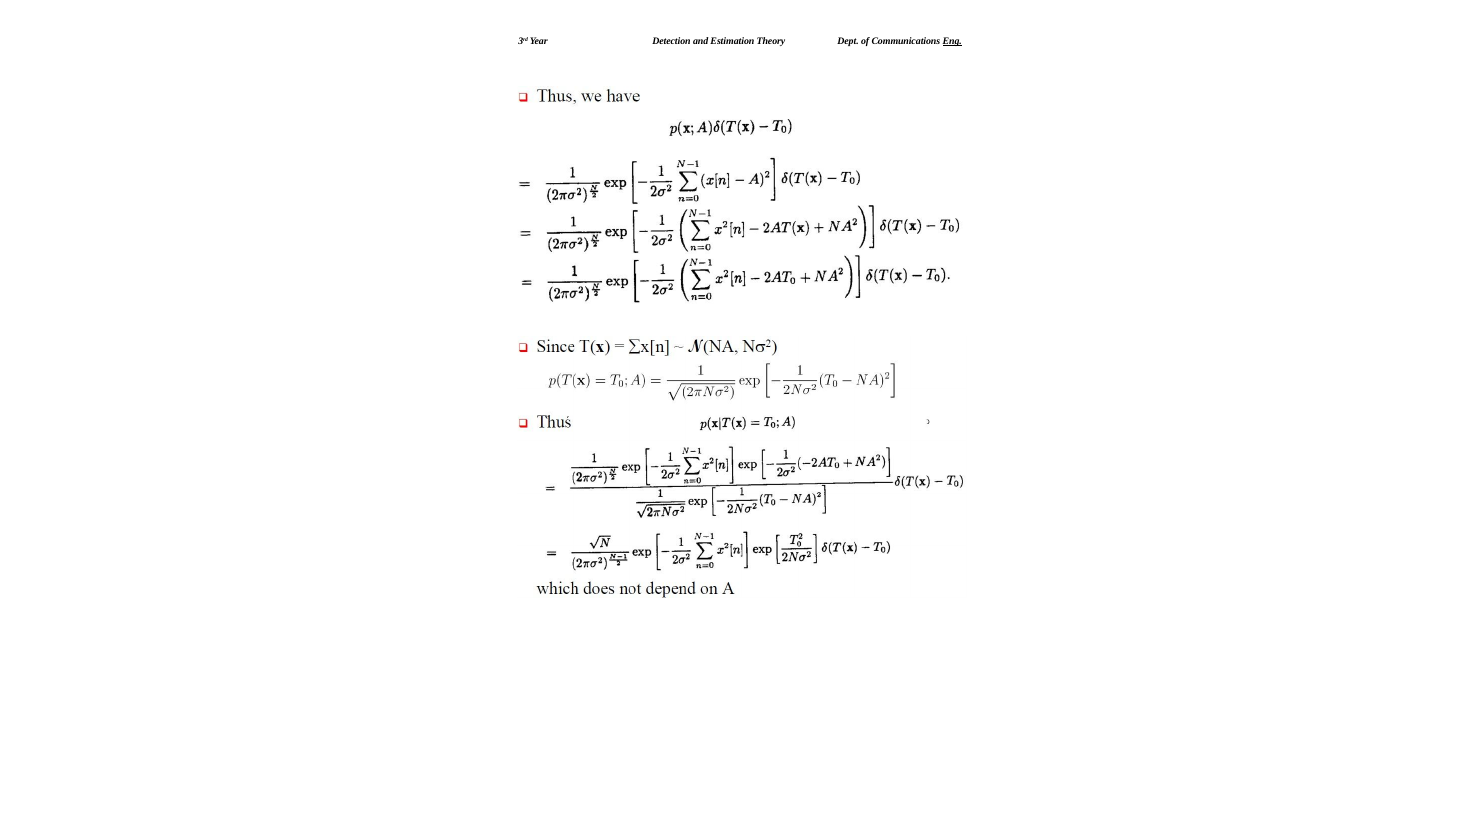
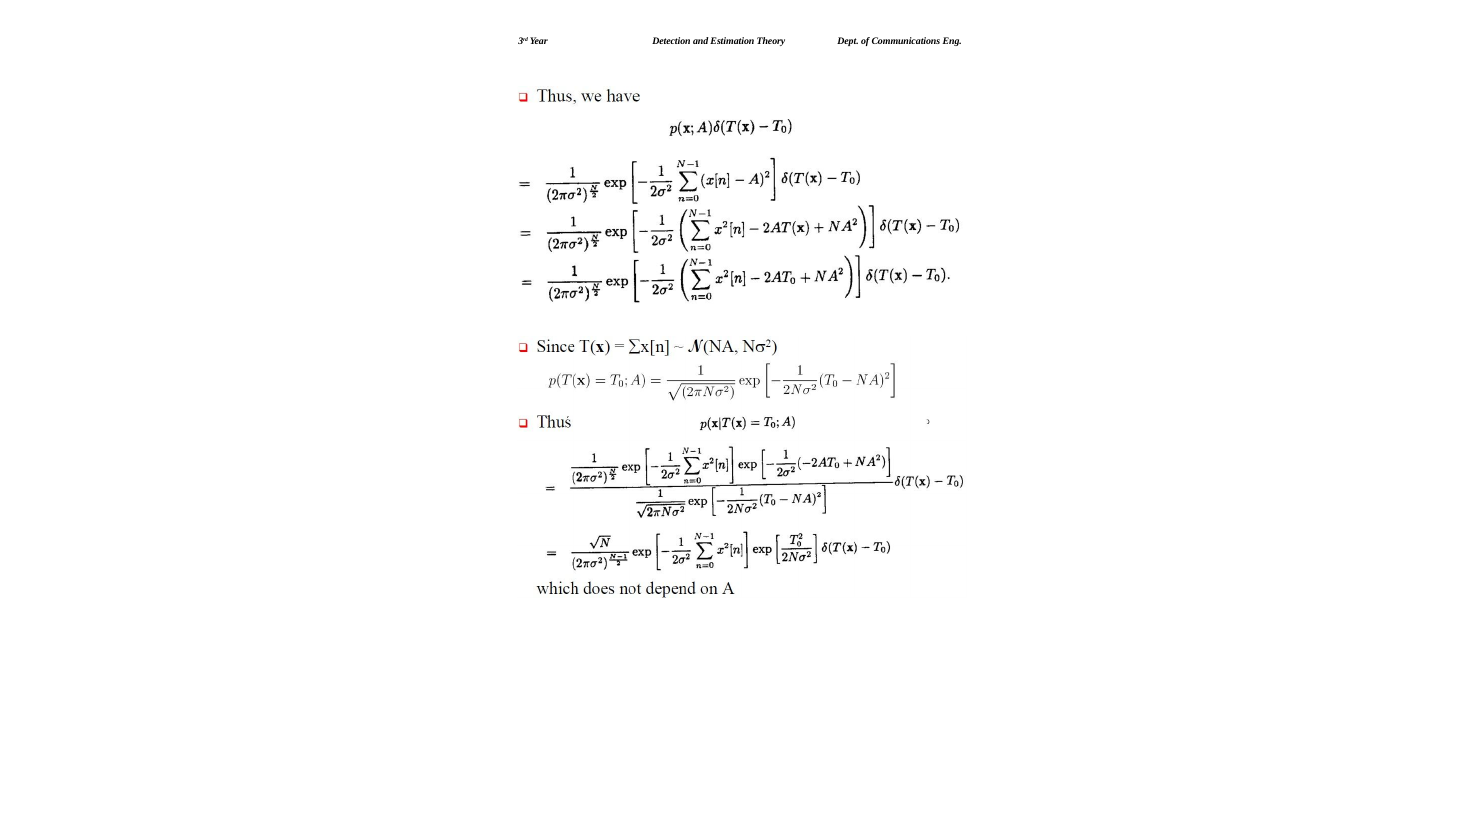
Eng underline: present -> none
